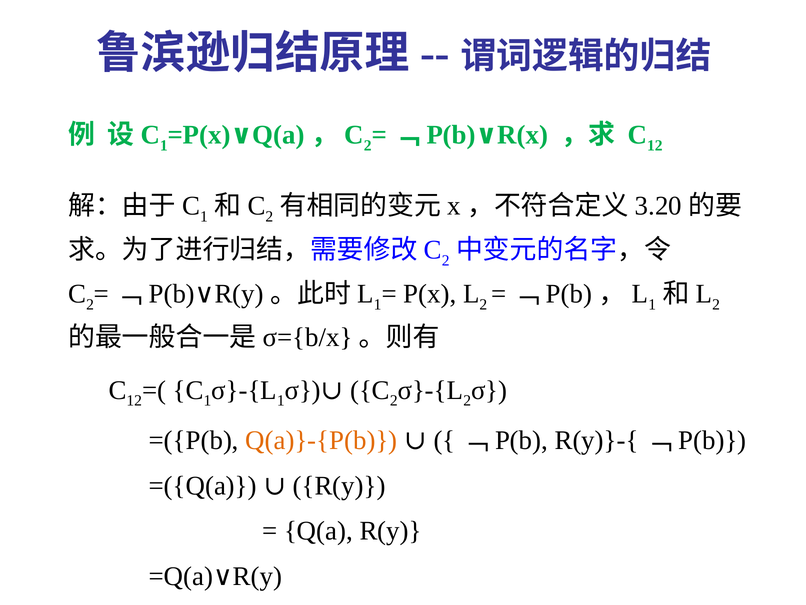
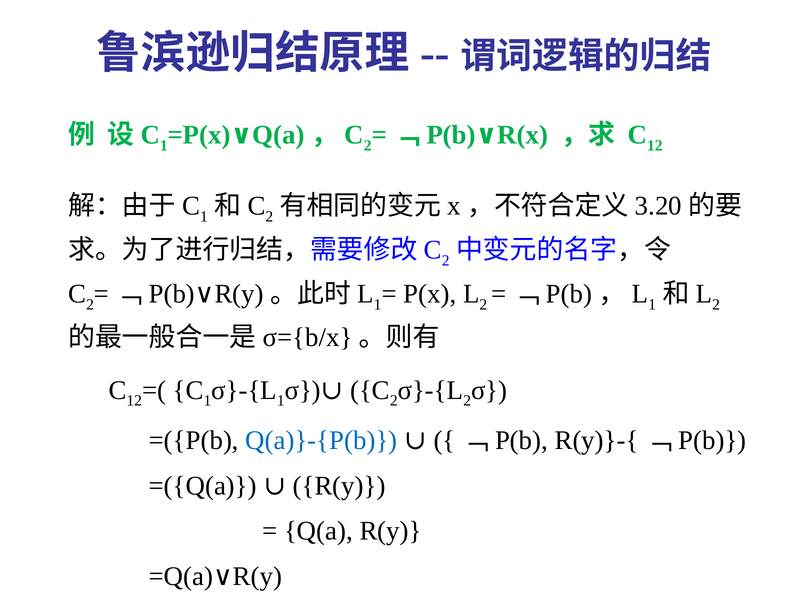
Q(a)}-{P(b colour: orange -> blue
